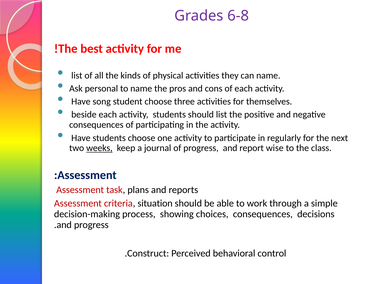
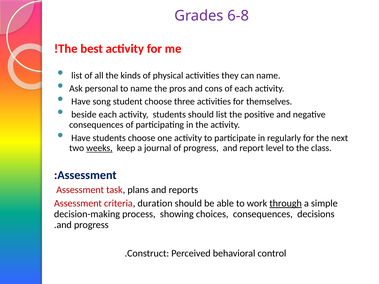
wise: wise -> level
situation: situation -> duration
through underline: none -> present
